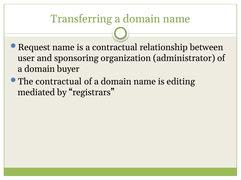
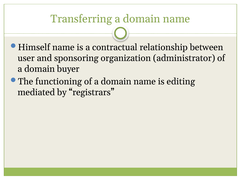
Request: Request -> Himself
The contractual: contractual -> functioning
